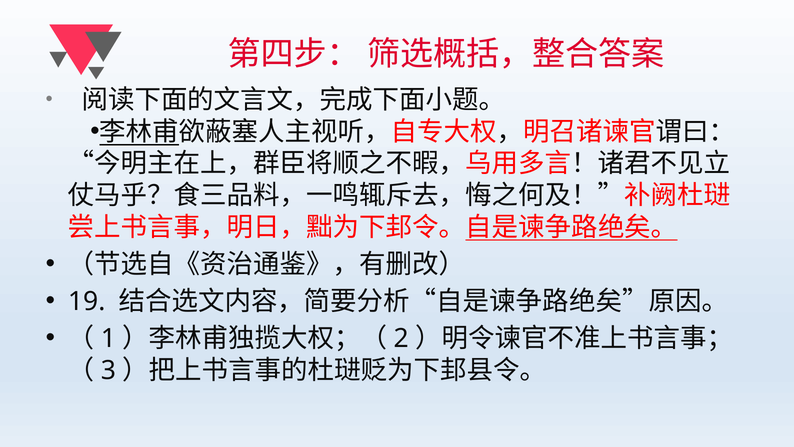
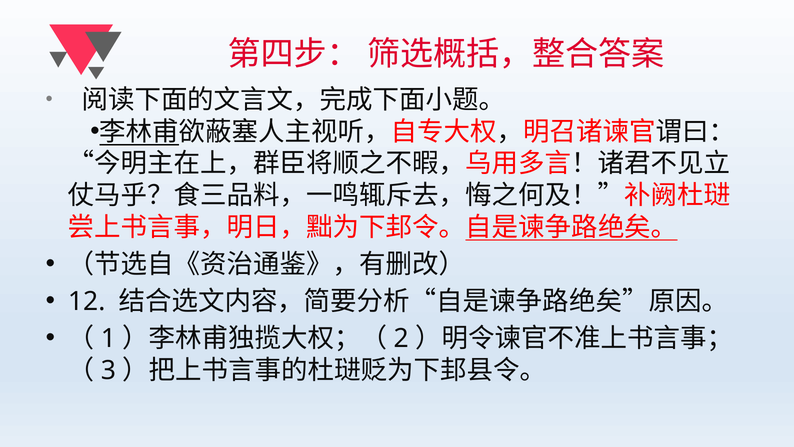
19: 19 -> 12
